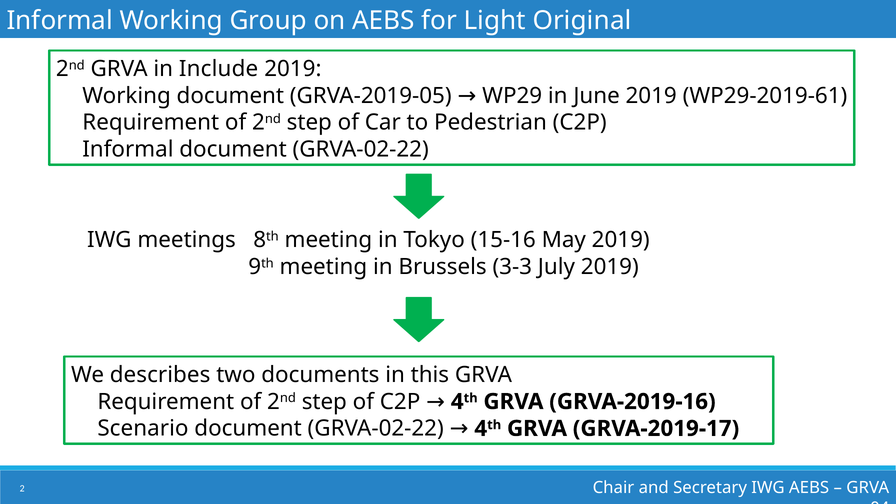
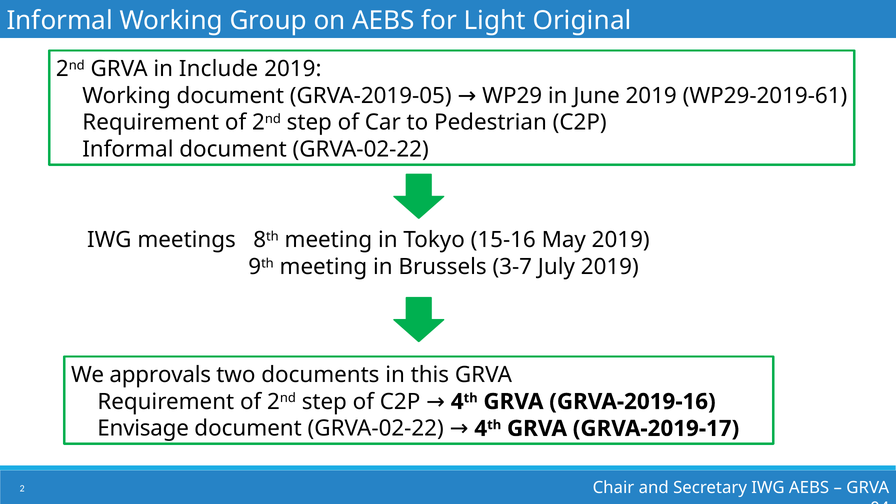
3-3: 3-3 -> 3-7
describes: describes -> approvals
Scenario: Scenario -> Envisage
